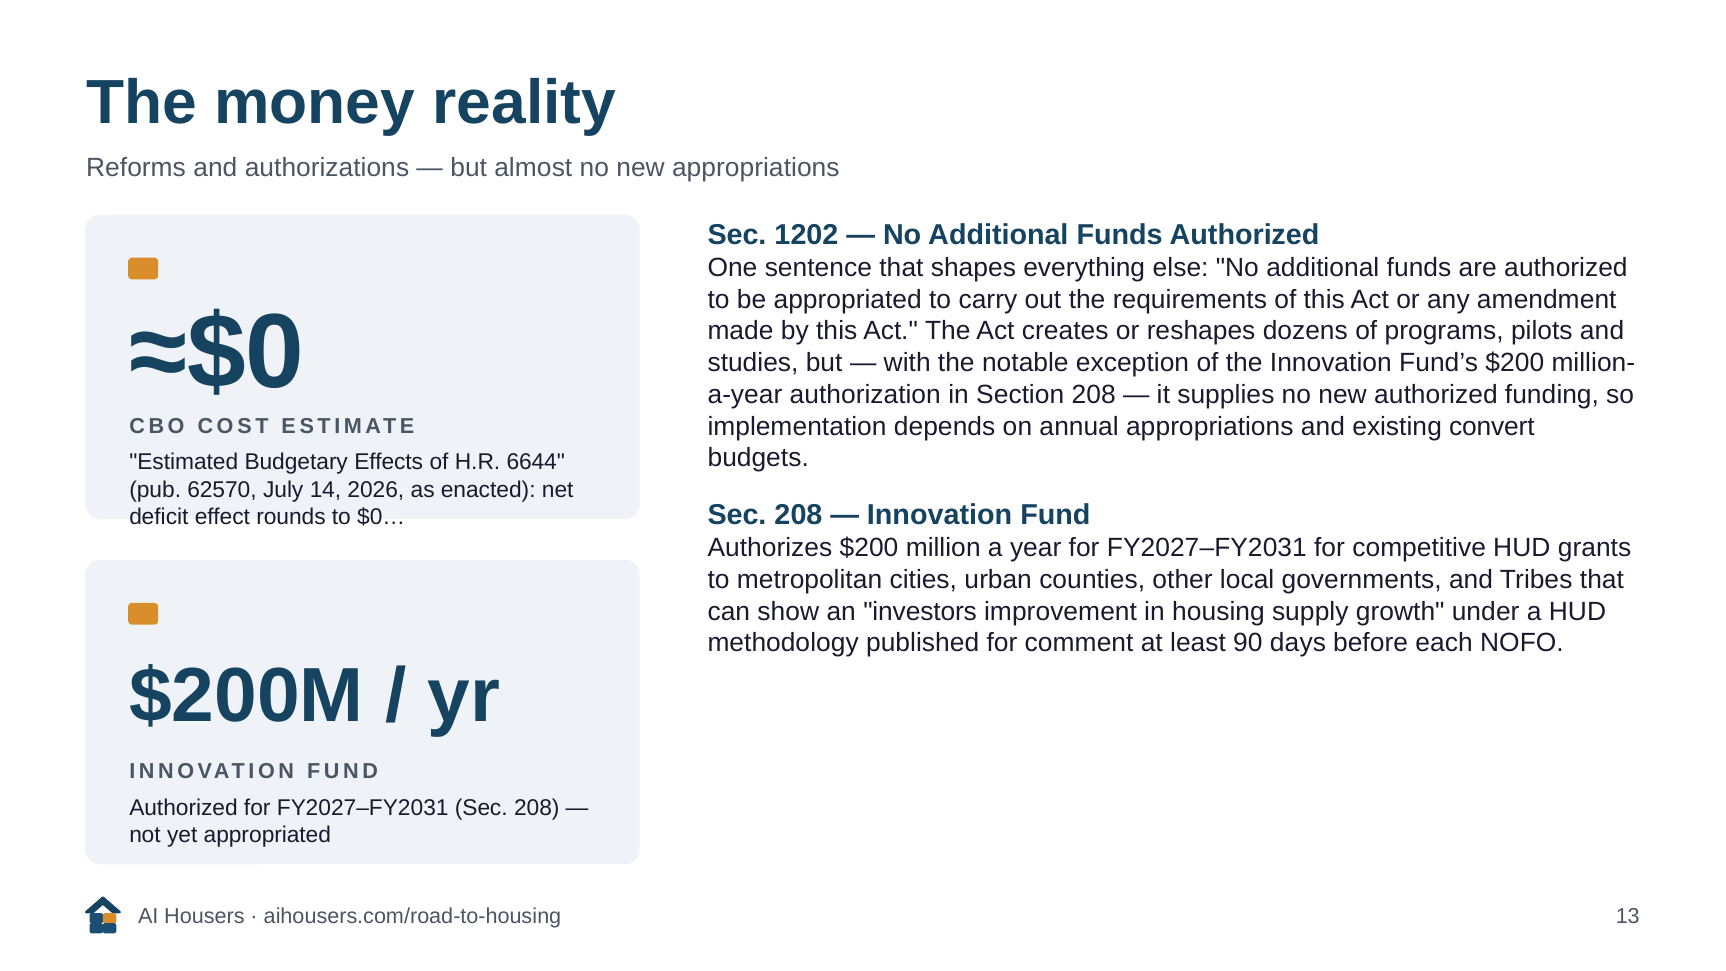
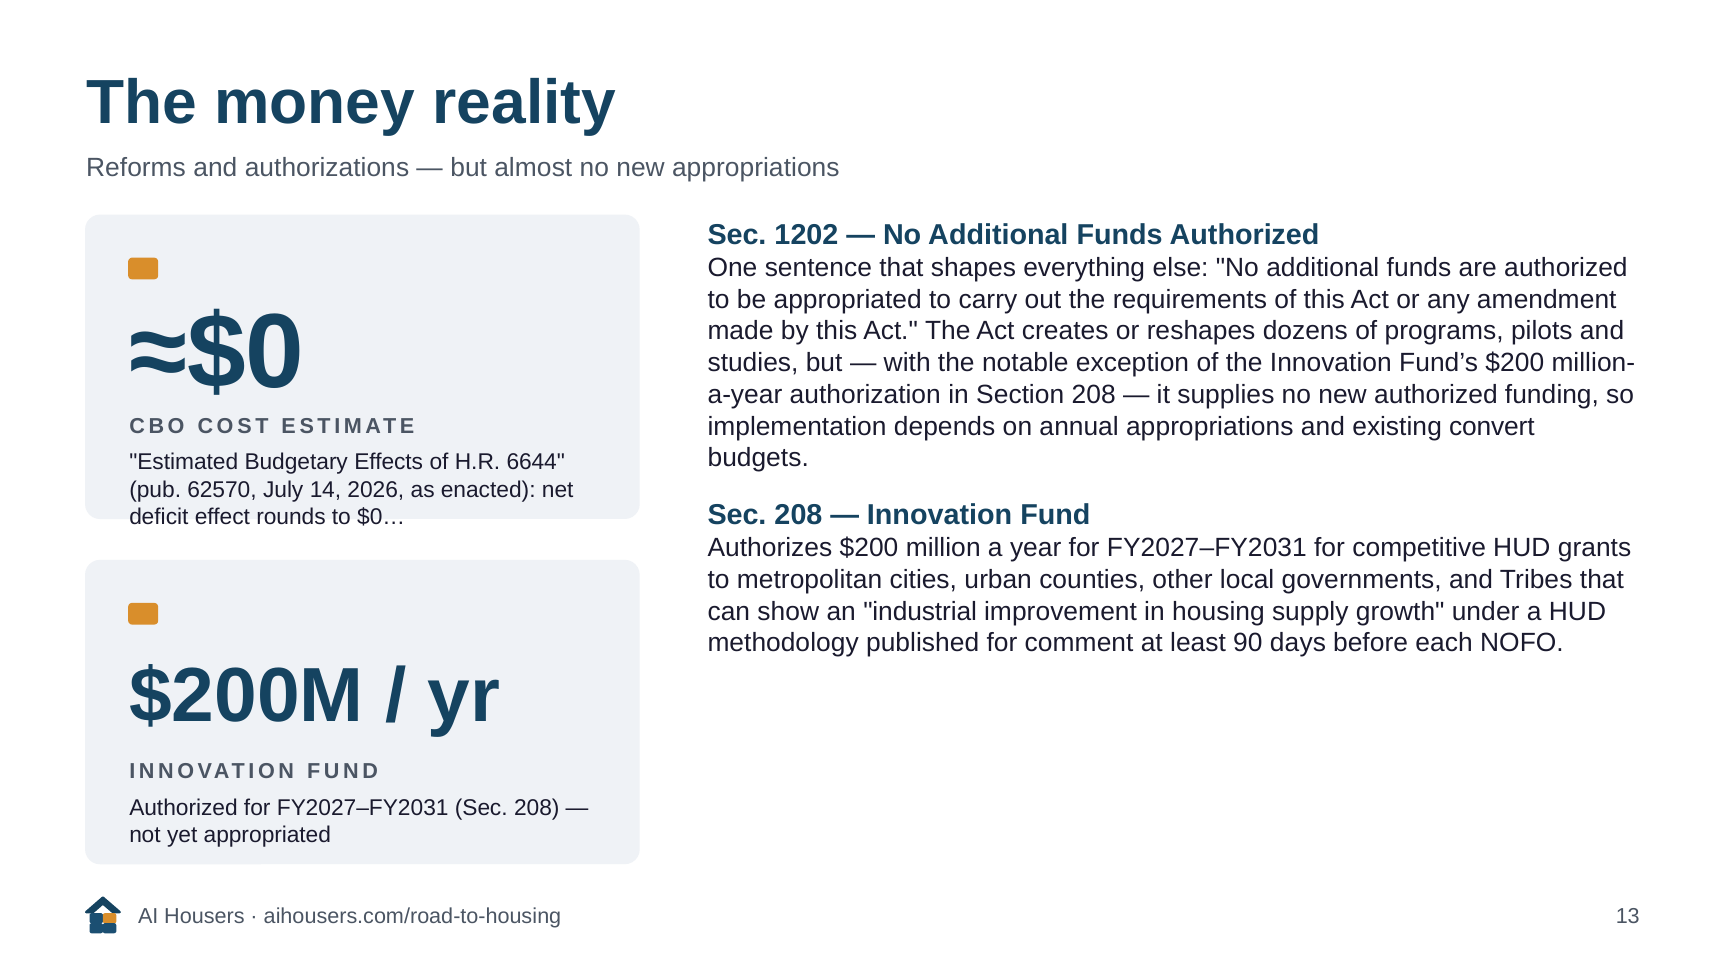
investors: investors -> industrial
